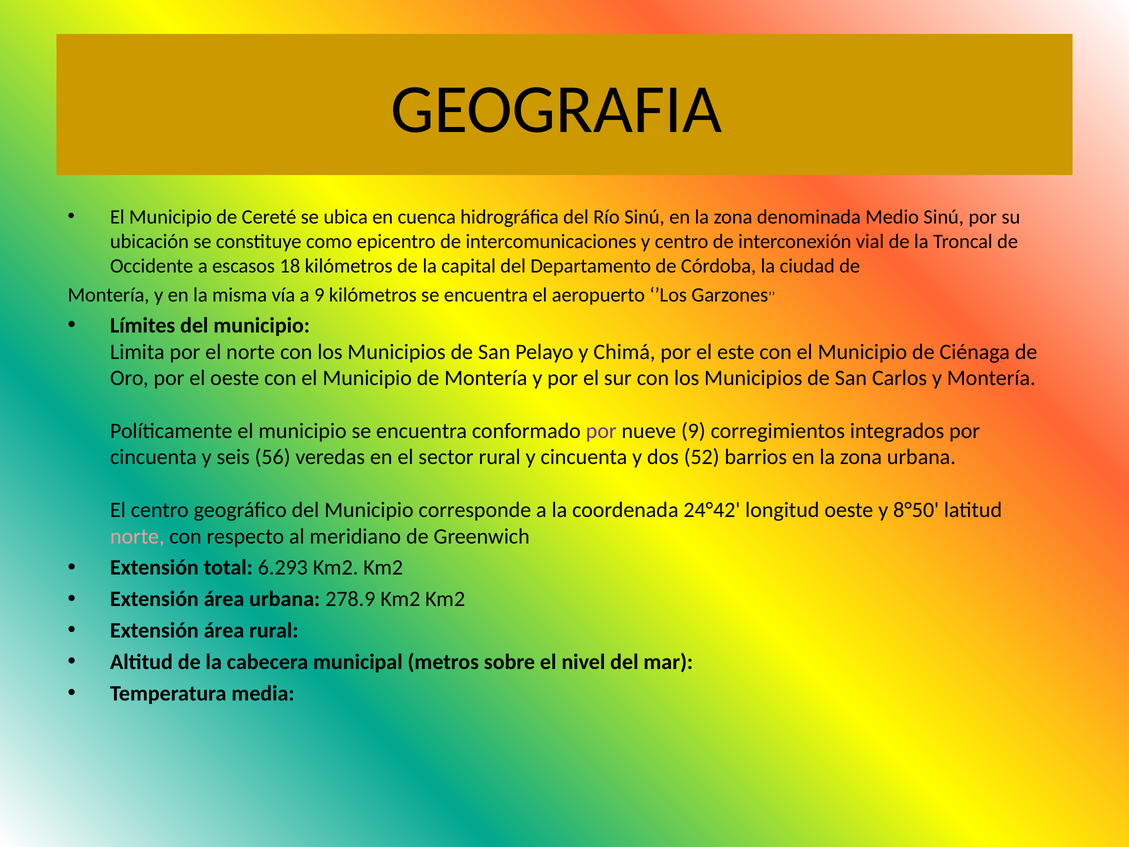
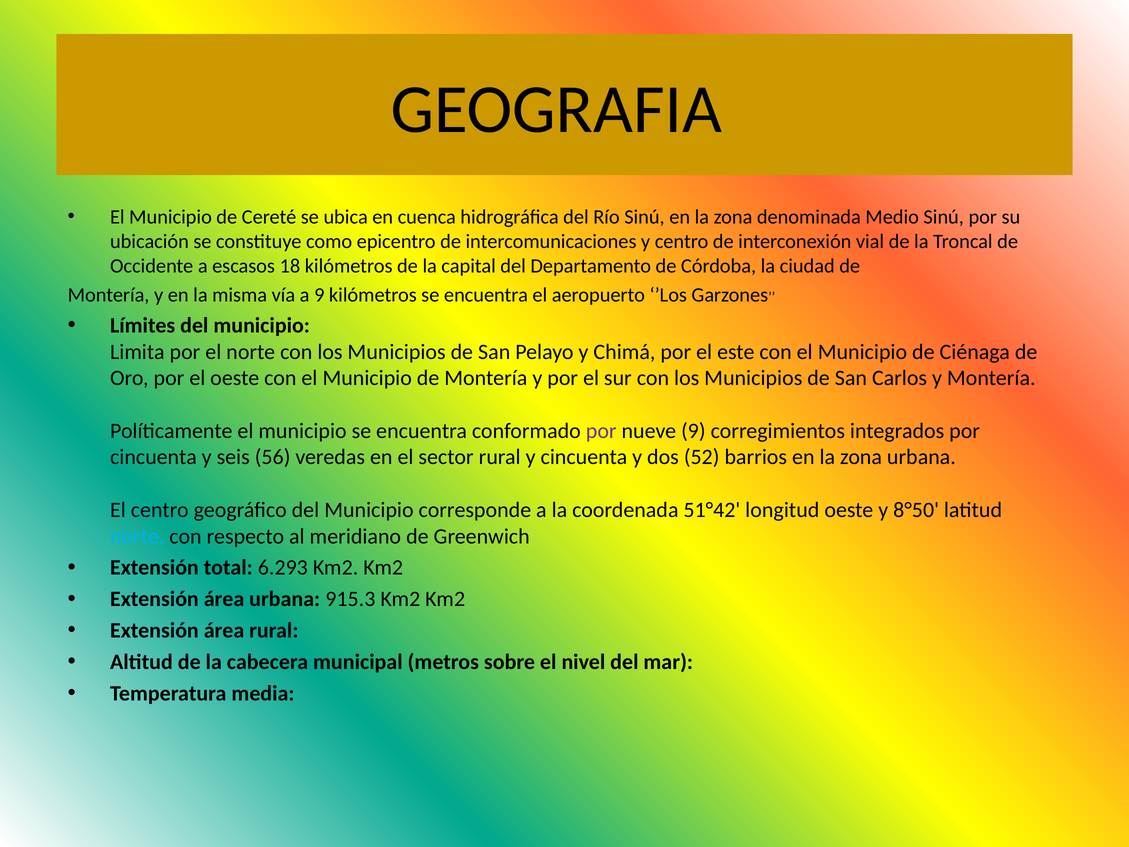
24°42: 24°42 -> 51°42
norte at (137, 536) colour: pink -> light blue
278.9: 278.9 -> 915.3
